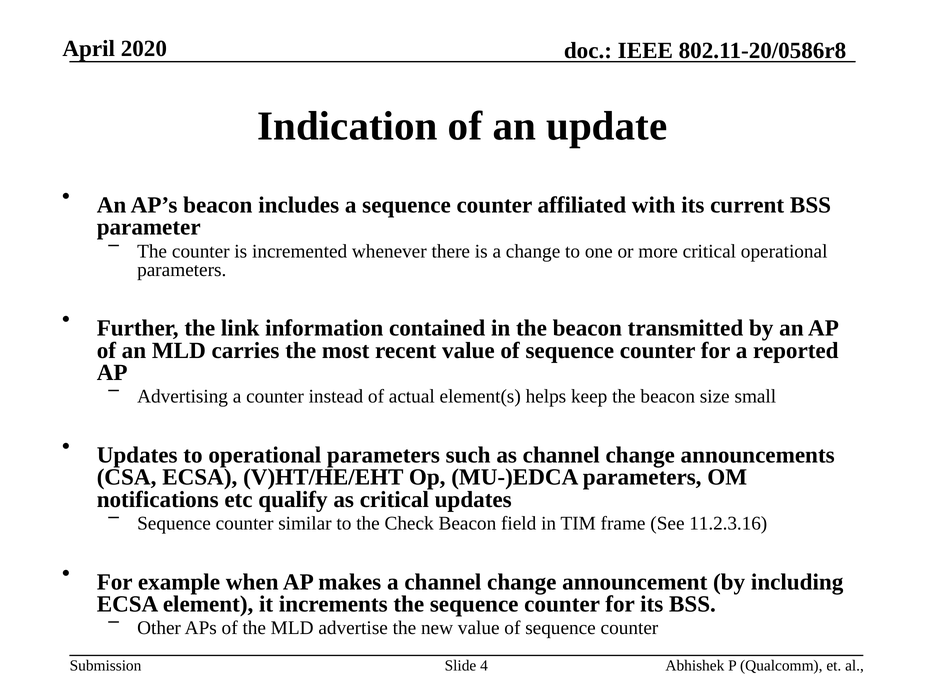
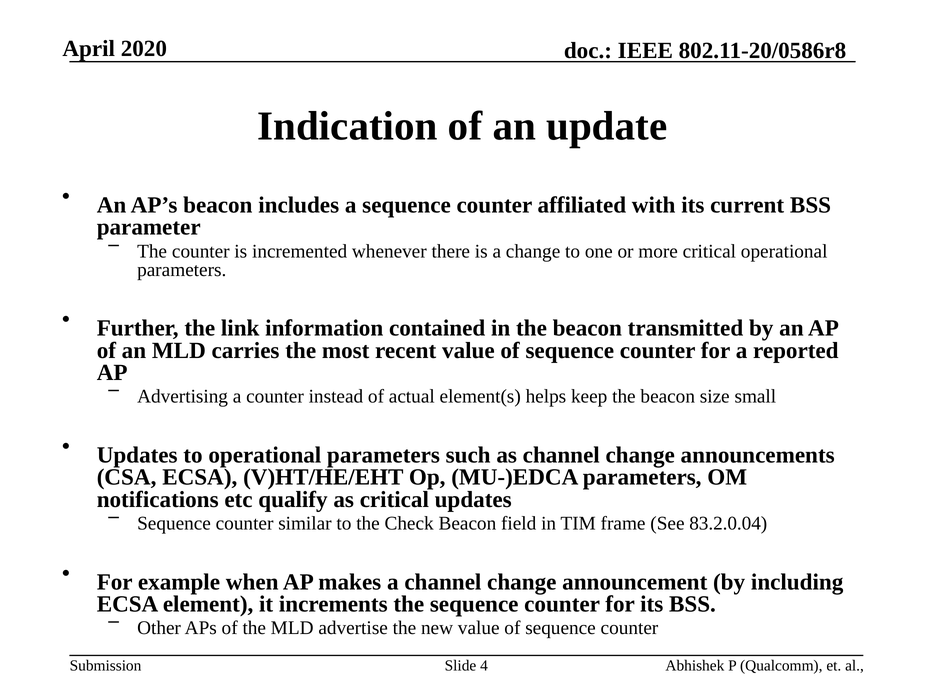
11.2.3.16: 11.2.3.16 -> 83.2.0.04
